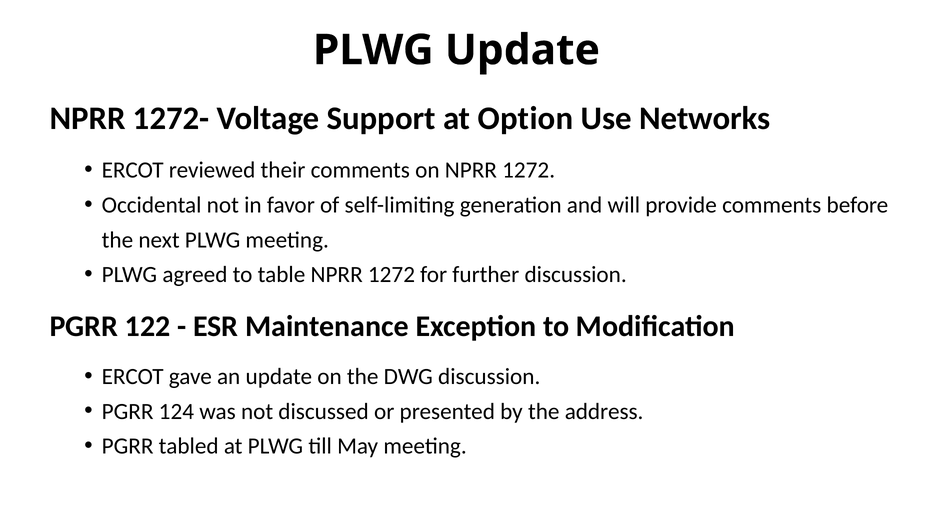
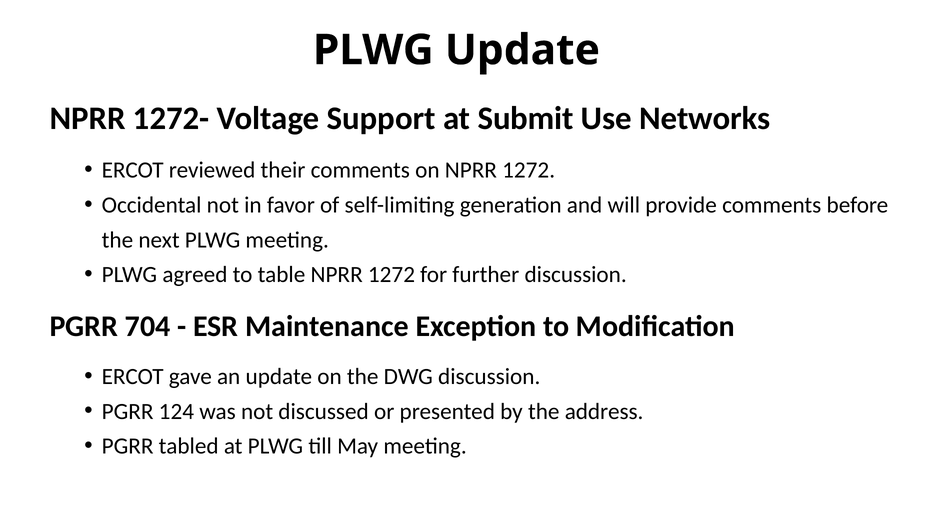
Option: Option -> Submit
122: 122 -> 704
